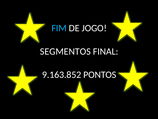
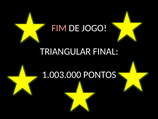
FIM colour: light blue -> pink
SEGMENTOS: SEGMENTOS -> TRIANGULAR
9.163.852: 9.163.852 -> 1.003.000
